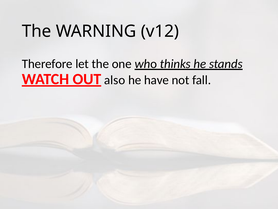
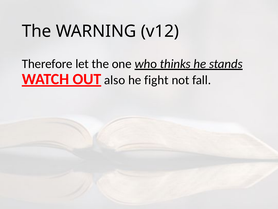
have: have -> fight
